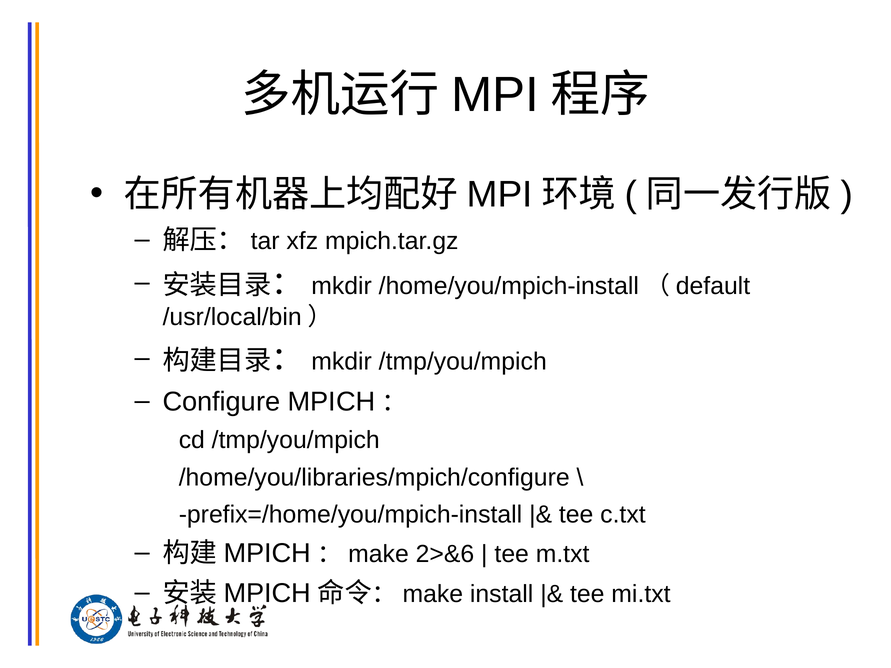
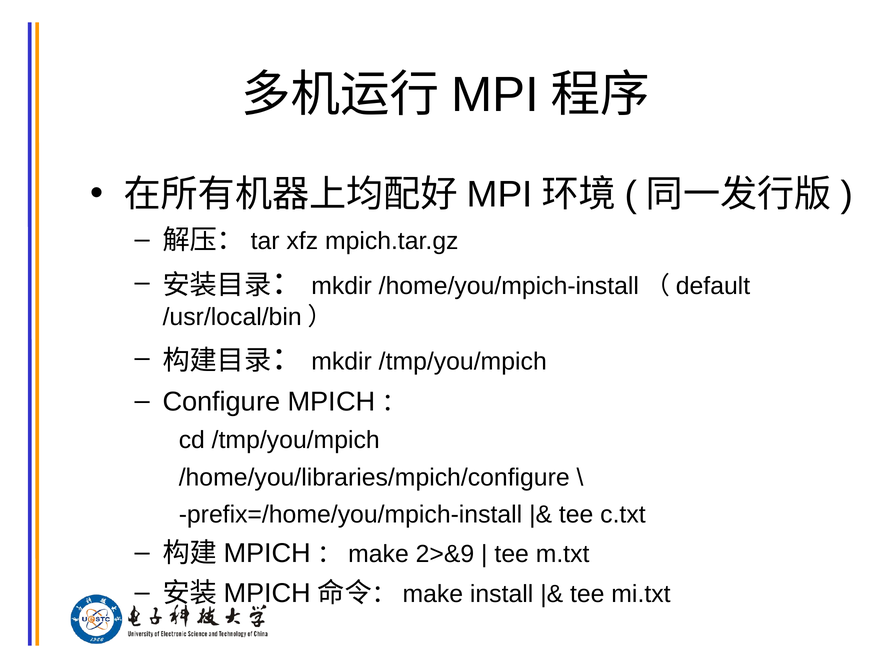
2>&6: 2>&6 -> 2>&9
